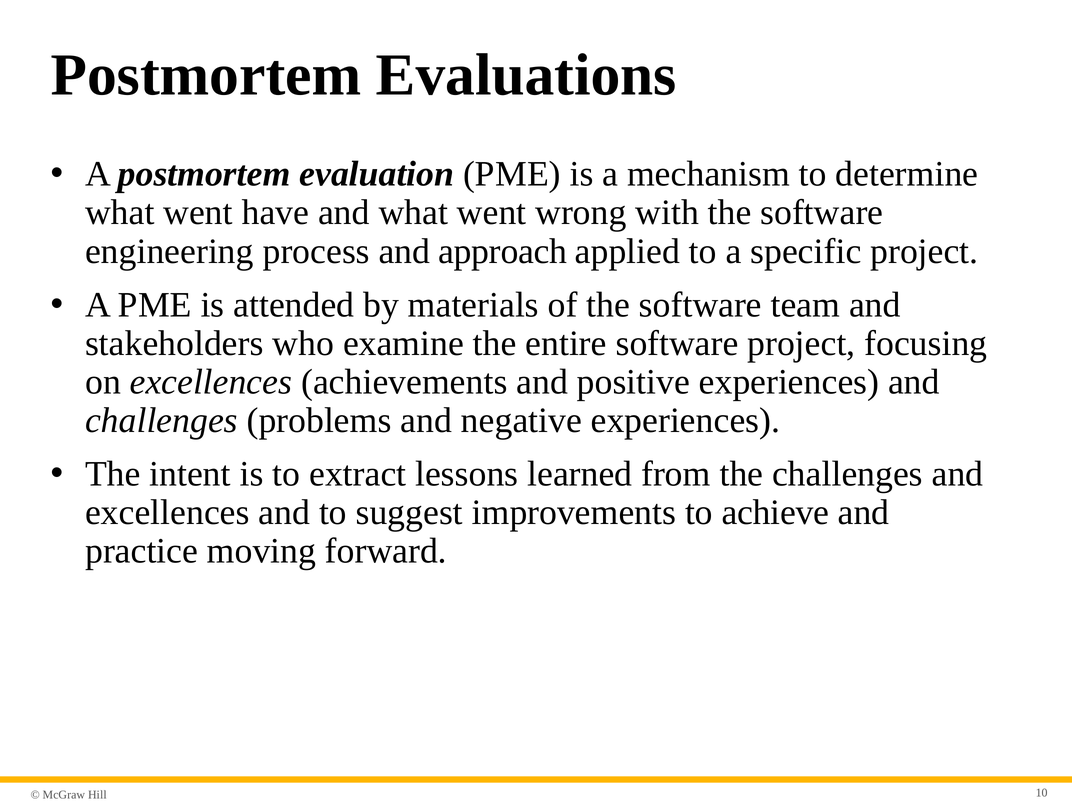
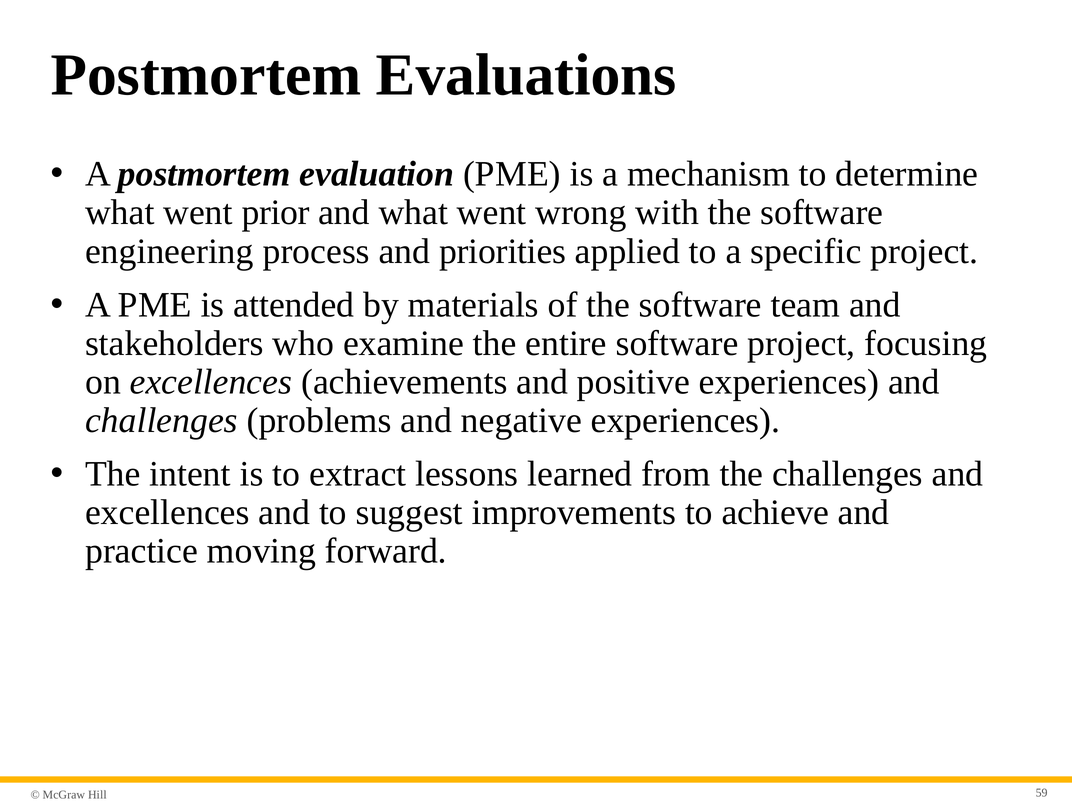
have: have -> prior
approach: approach -> priorities
10: 10 -> 59
